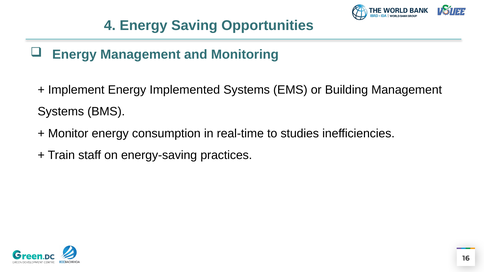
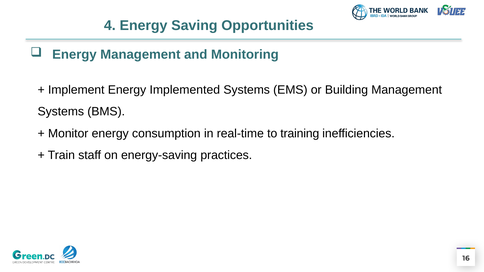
studies: studies -> training
